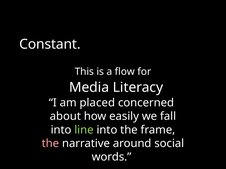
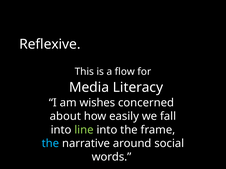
Constant: Constant -> Reflexive
placed: placed -> wishes
the at (50, 144) colour: pink -> light blue
